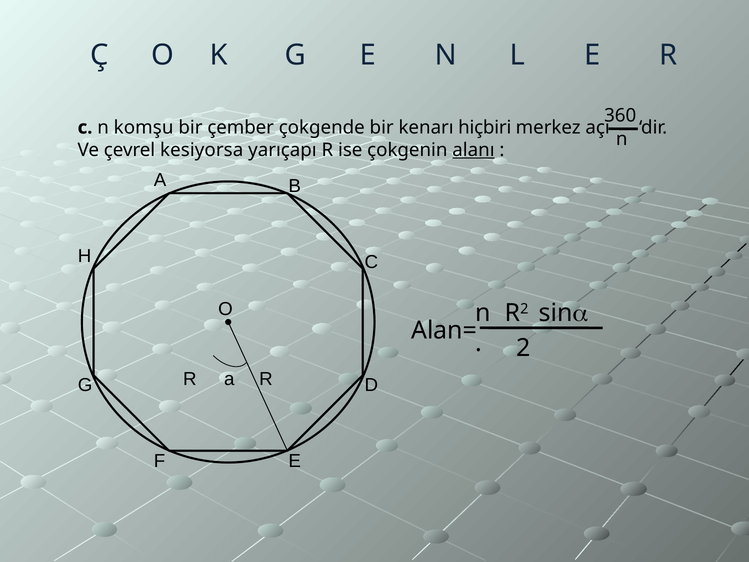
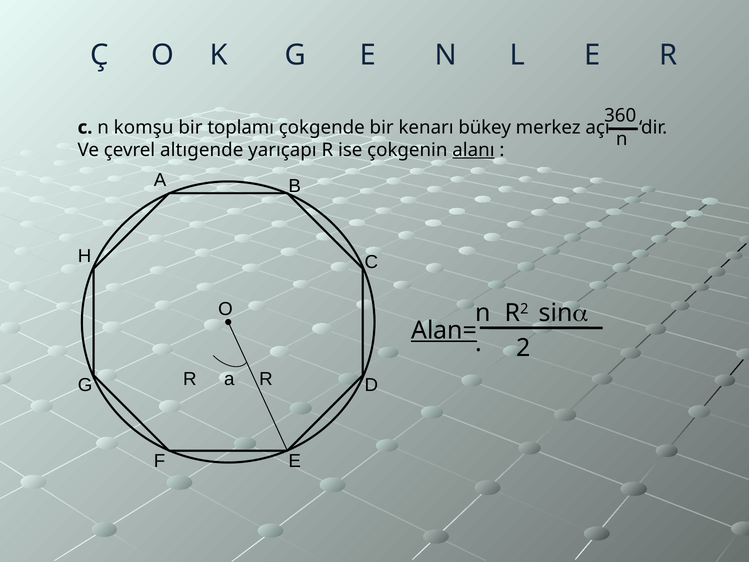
çember: çember -> toplamı
hiçbiri: hiçbiri -> bükey
kesiyorsa: kesiyorsa -> altıgende
Alan= underline: none -> present
